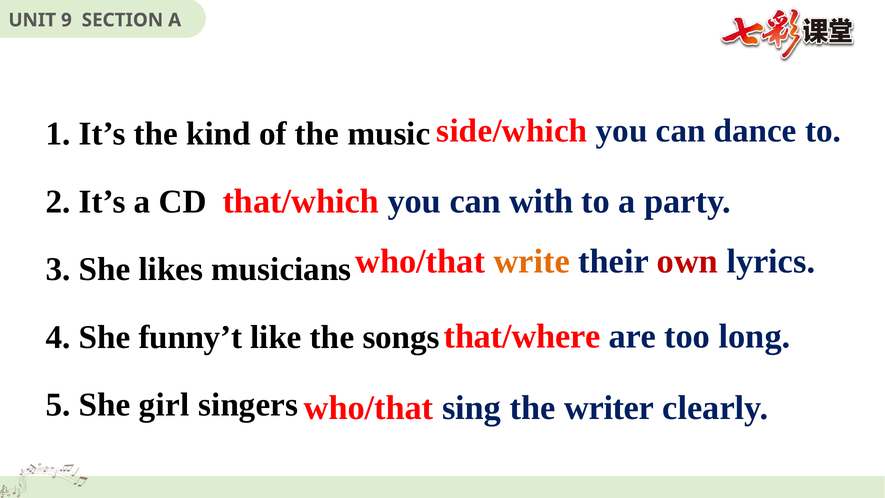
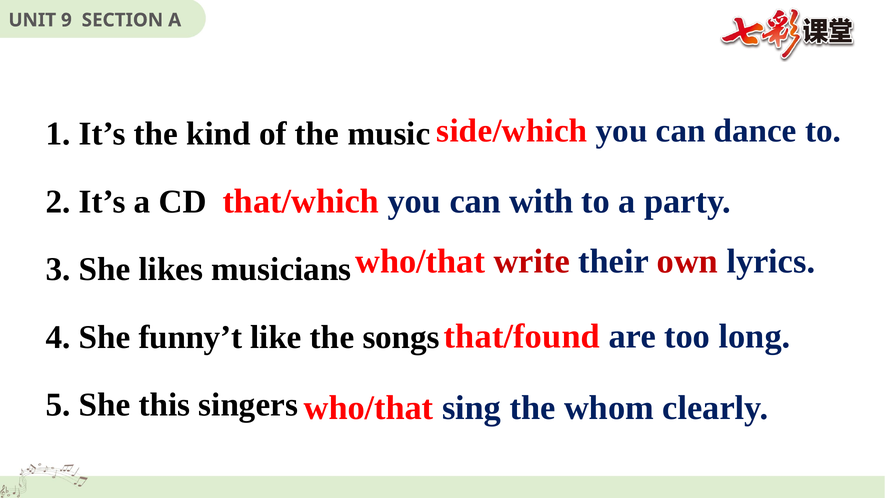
write colour: orange -> red
that/where: that/where -> that/found
girl: girl -> this
writer: writer -> whom
